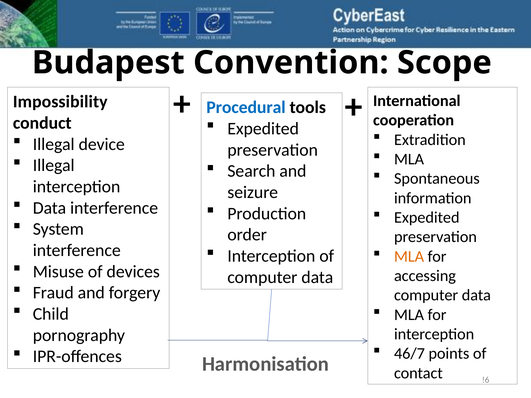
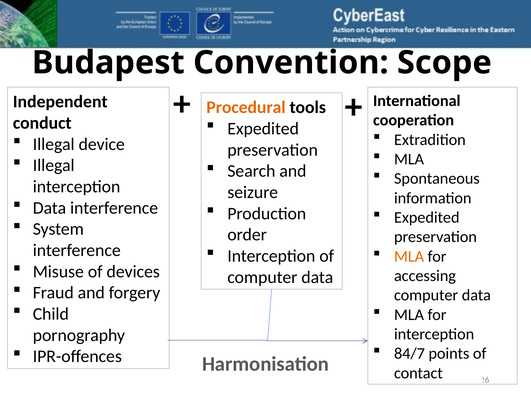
Impossibility: Impossibility -> Independent
Procedural colour: blue -> orange
46/7: 46/7 -> 84/7
